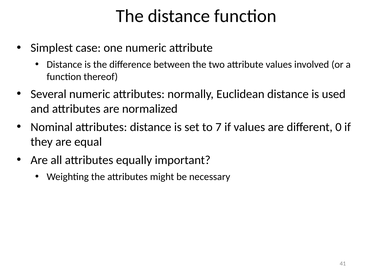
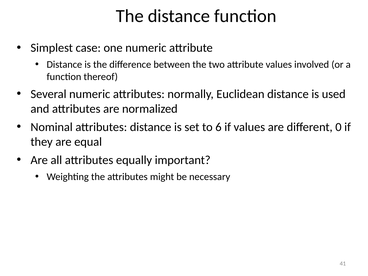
7: 7 -> 6
